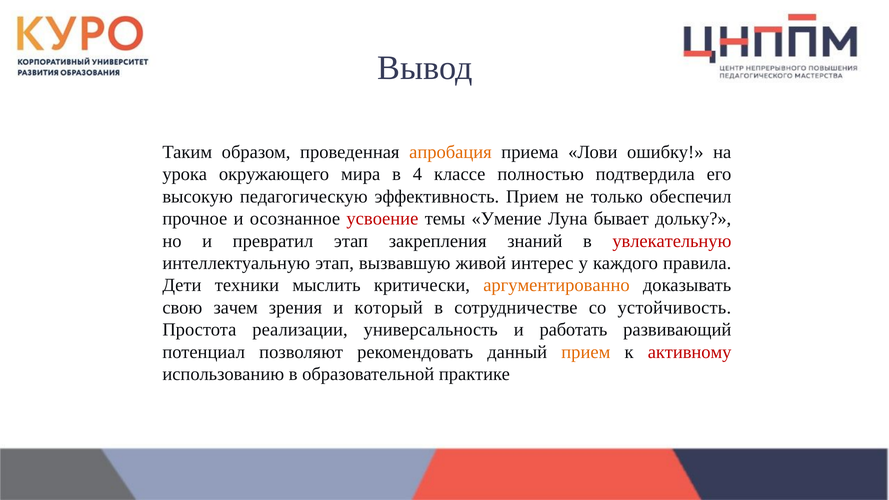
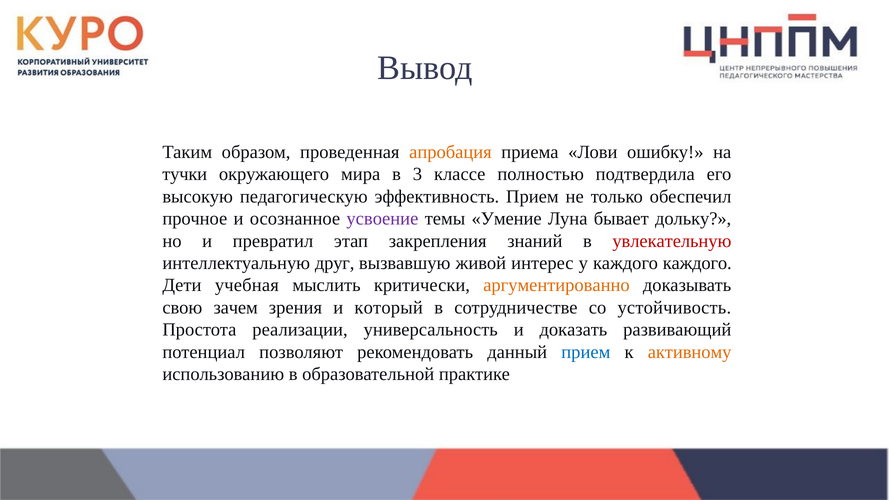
урока: урока -> тучки
4: 4 -> 3
усвоение colour: red -> purple
интеллектуальную этап: этап -> друг
каждого правила: правила -> каждого
техники: техники -> учебная
работать: работать -> доказать
прием at (586, 352) colour: orange -> blue
активному colour: red -> orange
